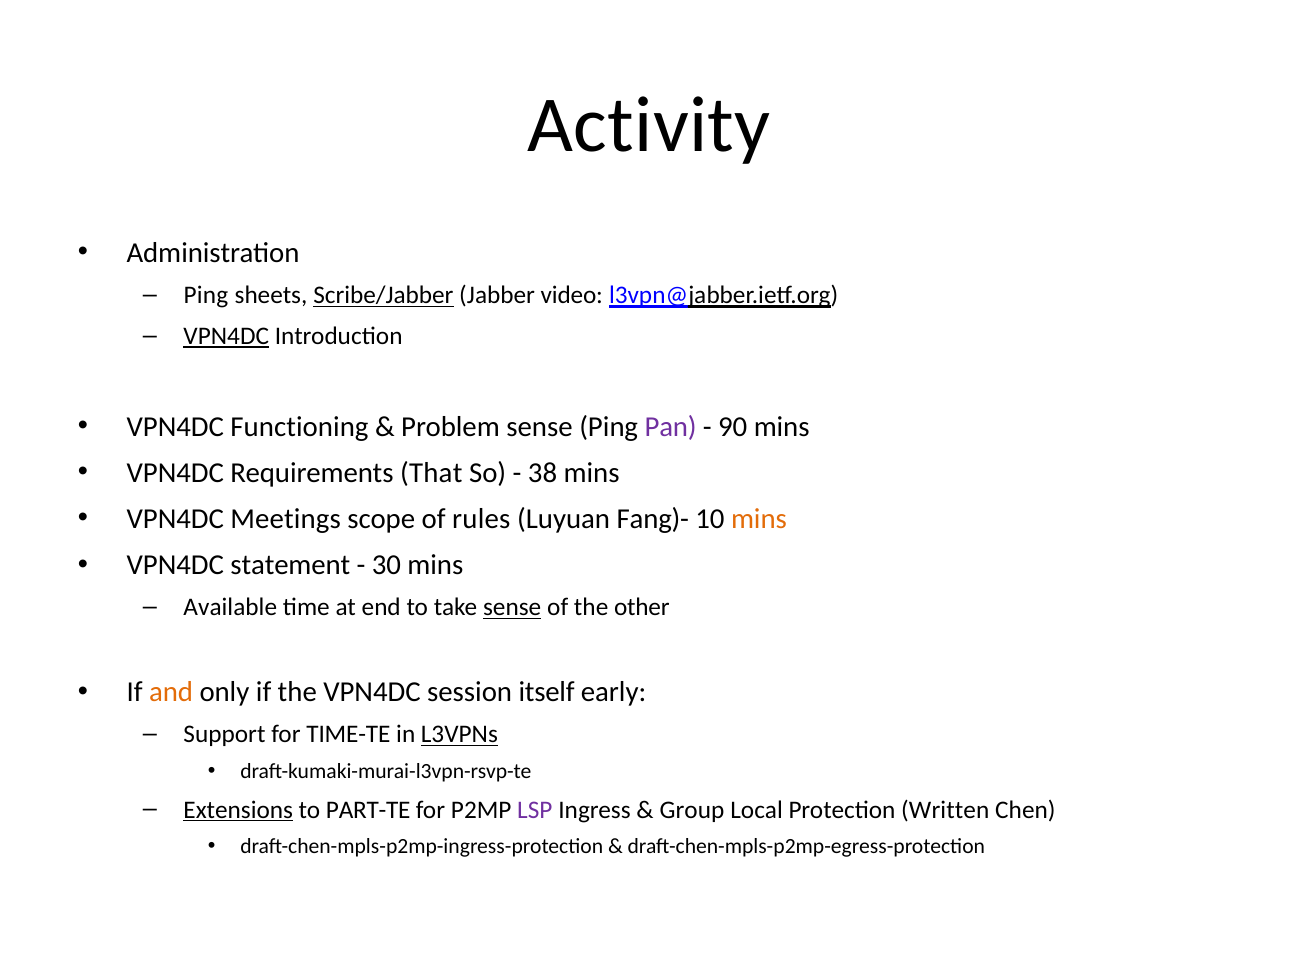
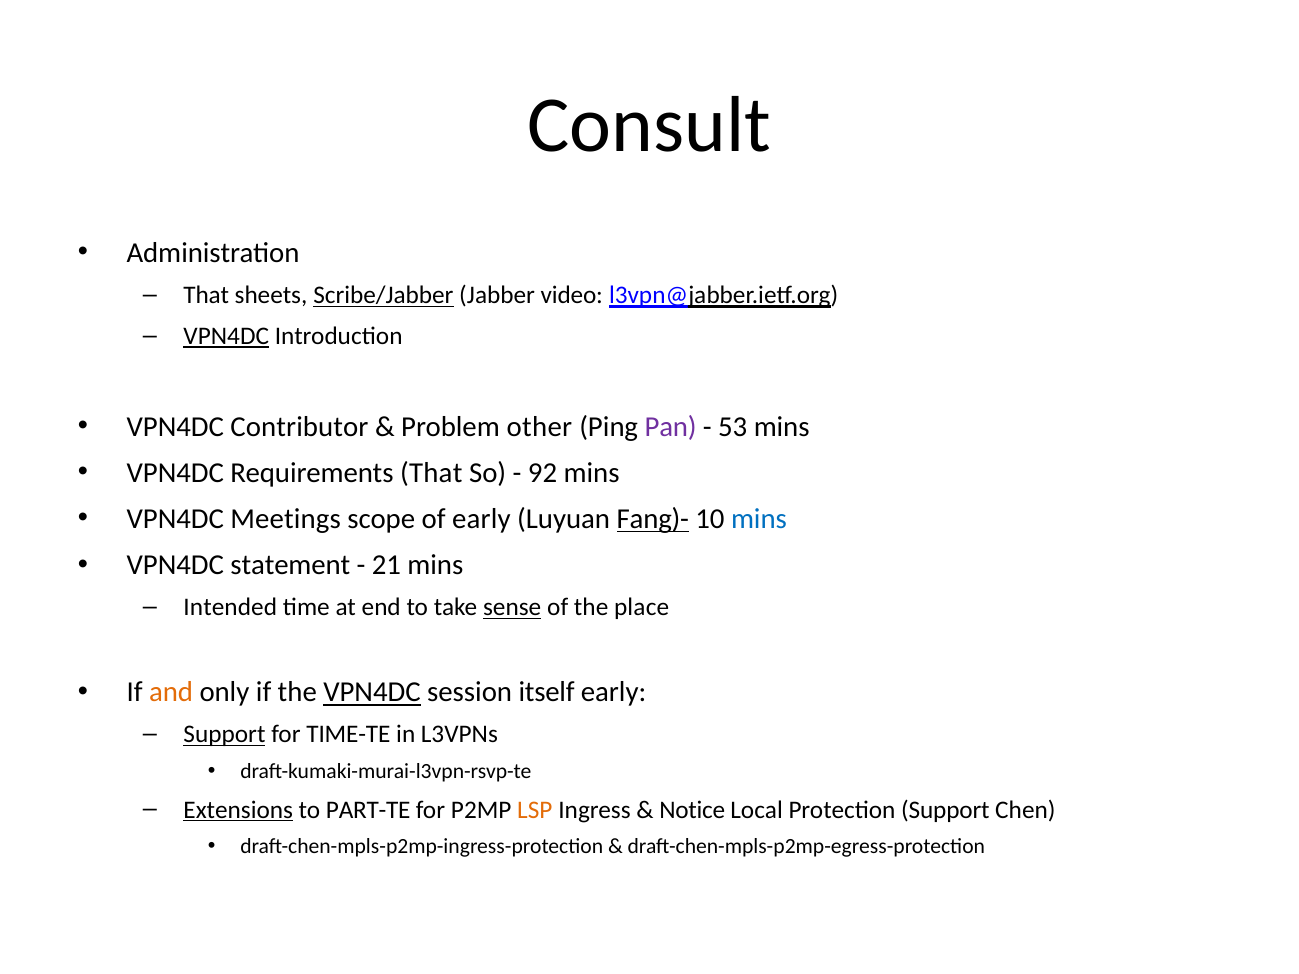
Activity: Activity -> Consult
Ping at (206, 295): Ping -> That
Functioning: Functioning -> Contributor
Problem sense: sense -> other
90: 90 -> 53
38: 38 -> 92
of rules: rules -> early
Fang)- underline: none -> present
mins at (759, 519) colour: orange -> blue
30: 30 -> 21
Available: Available -> Intended
other: other -> place
VPN4DC at (372, 692) underline: none -> present
Support at (224, 735) underline: none -> present
L3VPNs underline: present -> none
LSP colour: purple -> orange
Group: Group -> Notice
Protection Written: Written -> Support
